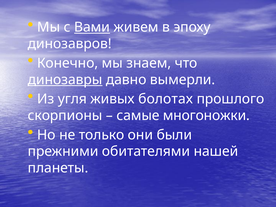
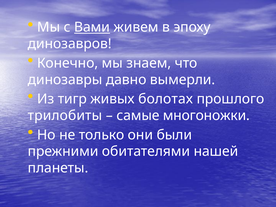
динозавры underline: present -> none
угля: угля -> тигр
скорпионы: скорпионы -> трилобиты
